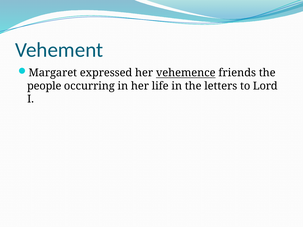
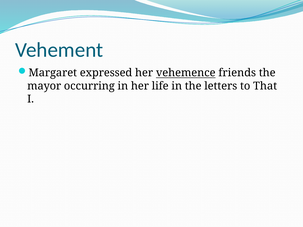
people: people -> mayor
Lord: Lord -> That
